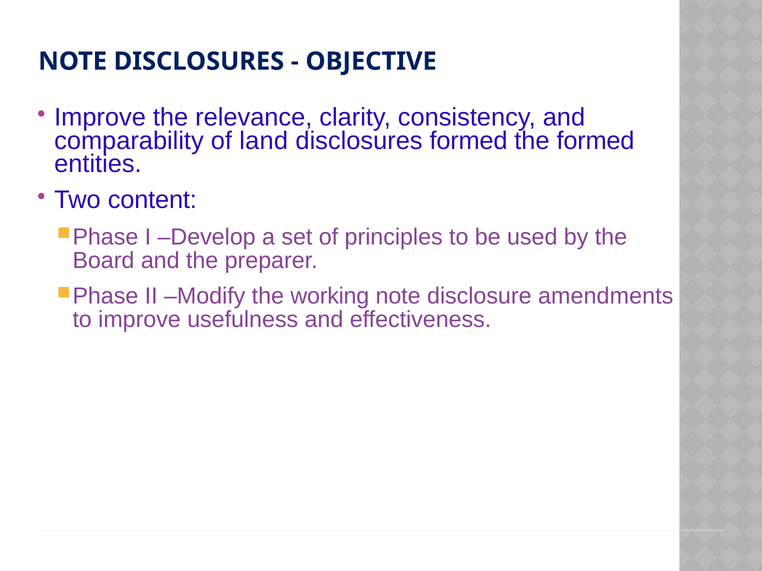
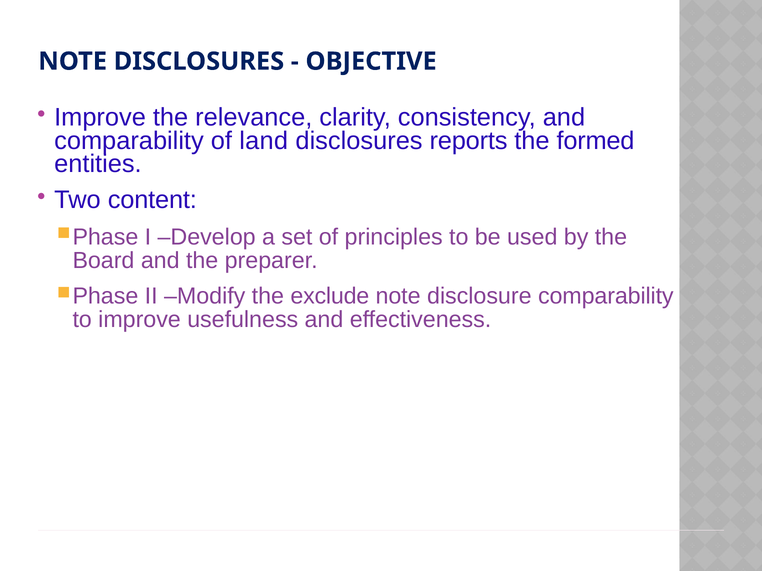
disclosures formed: formed -> reports
working: working -> exclude
disclosure amendments: amendments -> comparability
